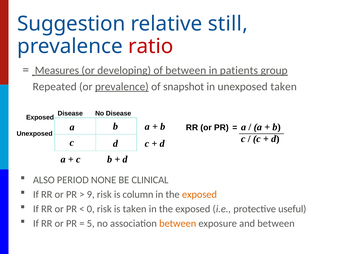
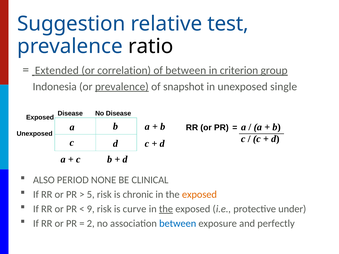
still: still -> test
ratio colour: red -> black
Measures: Measures -> Extended
developing: developing -> correlation
patients: patients -> criterion
Repeated: Repeated -> Indonesia
unexposed taken: taken -> single
9: 9 -> 5
column: column -> chronic
0: 0 -> 9
is taken: taken -> curve
the at (166, 209) underline: none -> present
useful: useful -> under
5: 5 -> 2
between at (178, 224) colour: orange -> blue
and between: between -> perfectly
